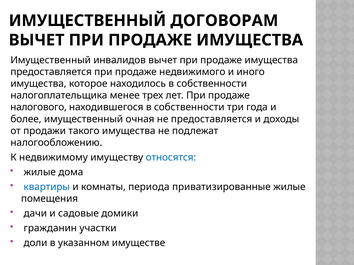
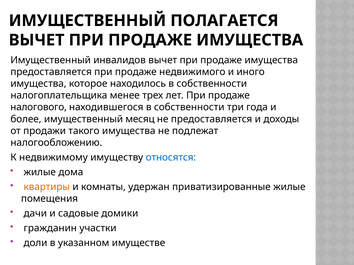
ДОГОВОРАМ: ДОГОВОРАМ -> ПОЛАГАЕТСЯ
очная: очная -> месяц
квартиры colour: blue -> orange
периода: периода -> удержан
